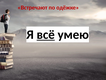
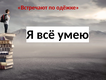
всё underline: present -> none
